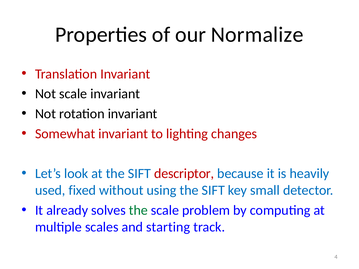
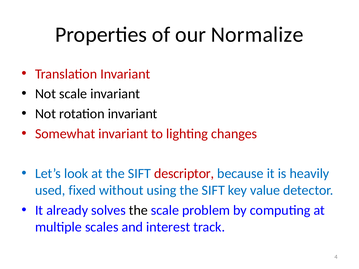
small: small -> value
the at (138, 210) colour: green -> black
starting: starting -> interest
